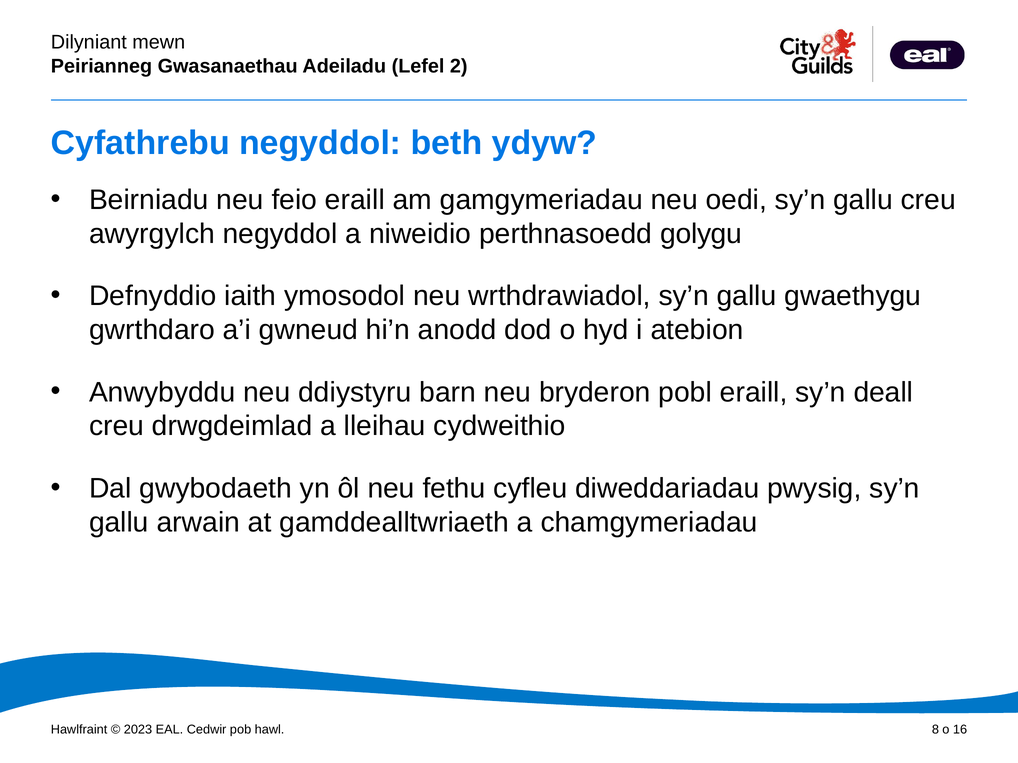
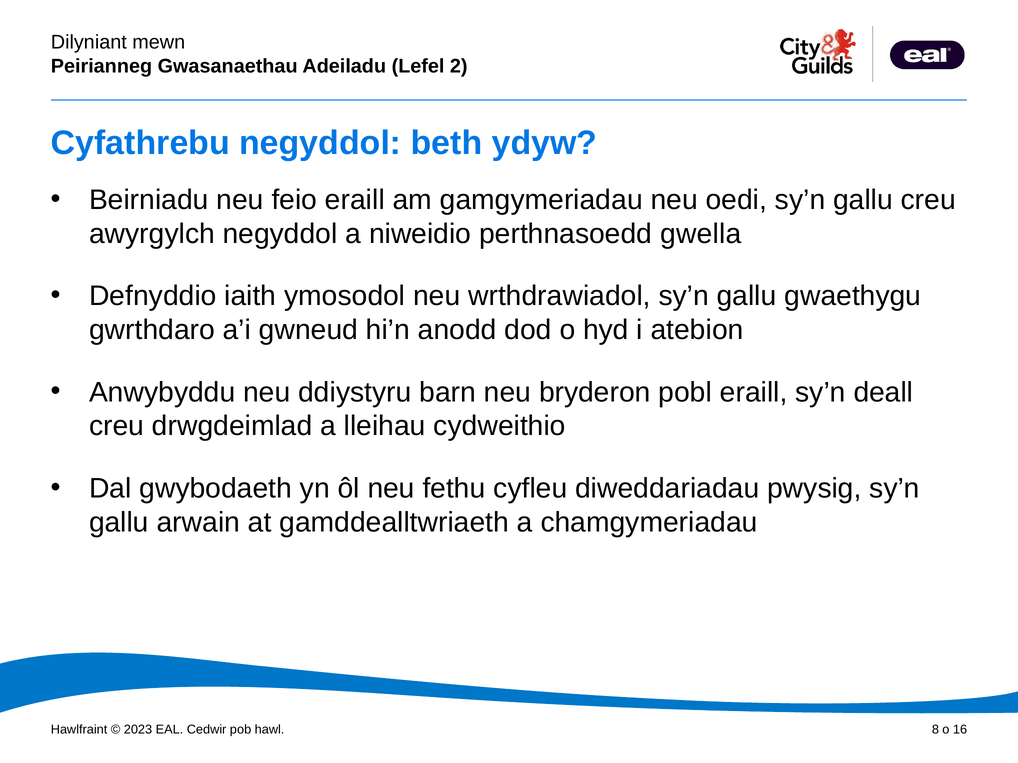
golygu: golygu -> gwella
